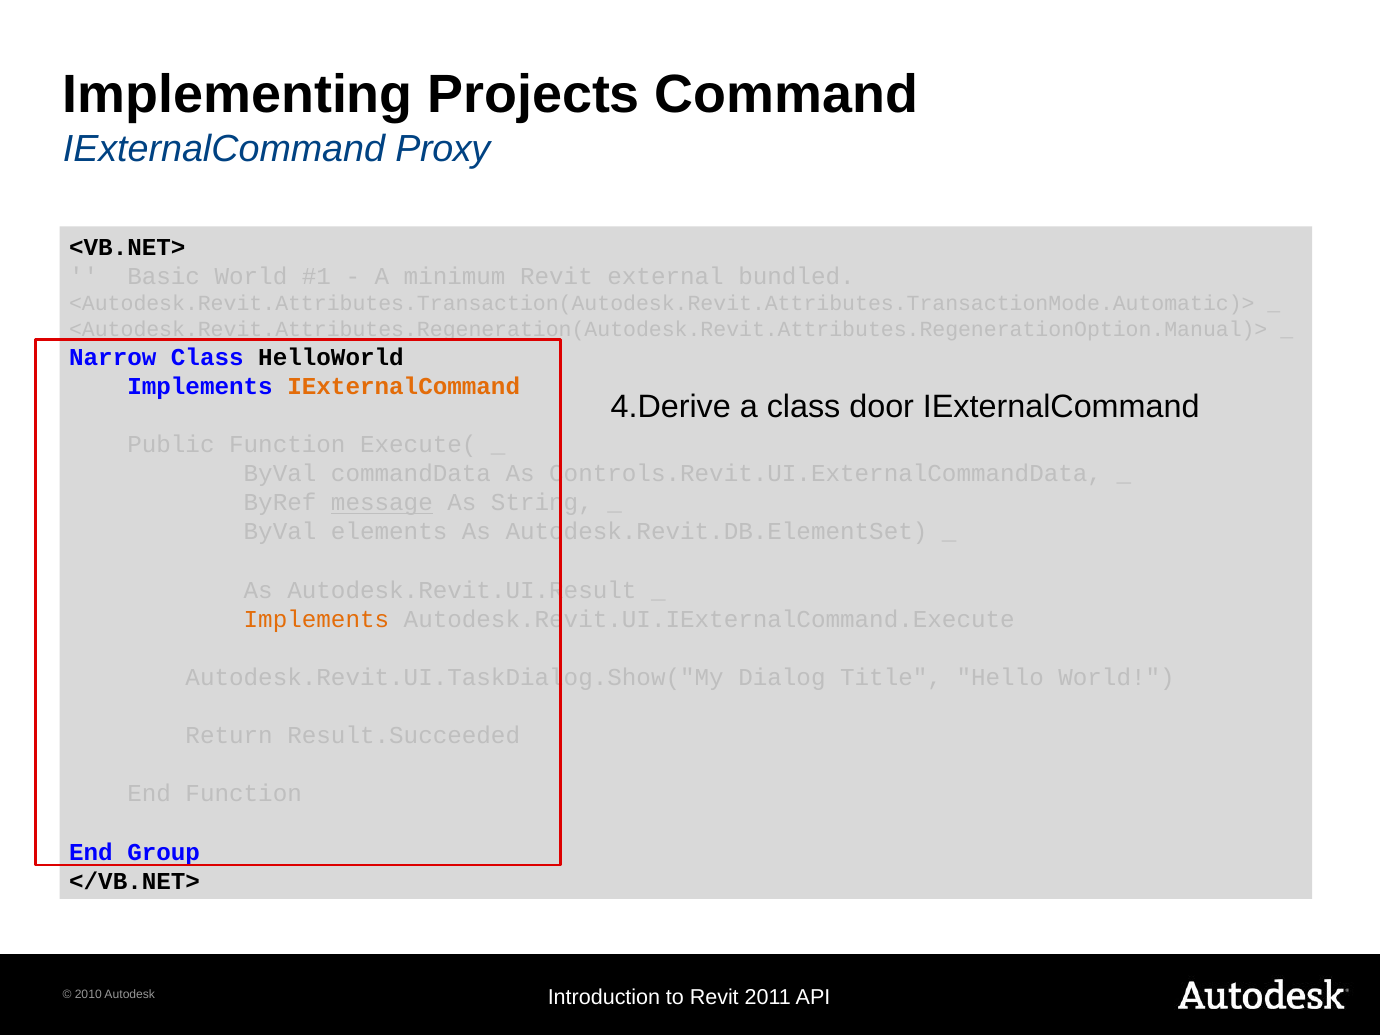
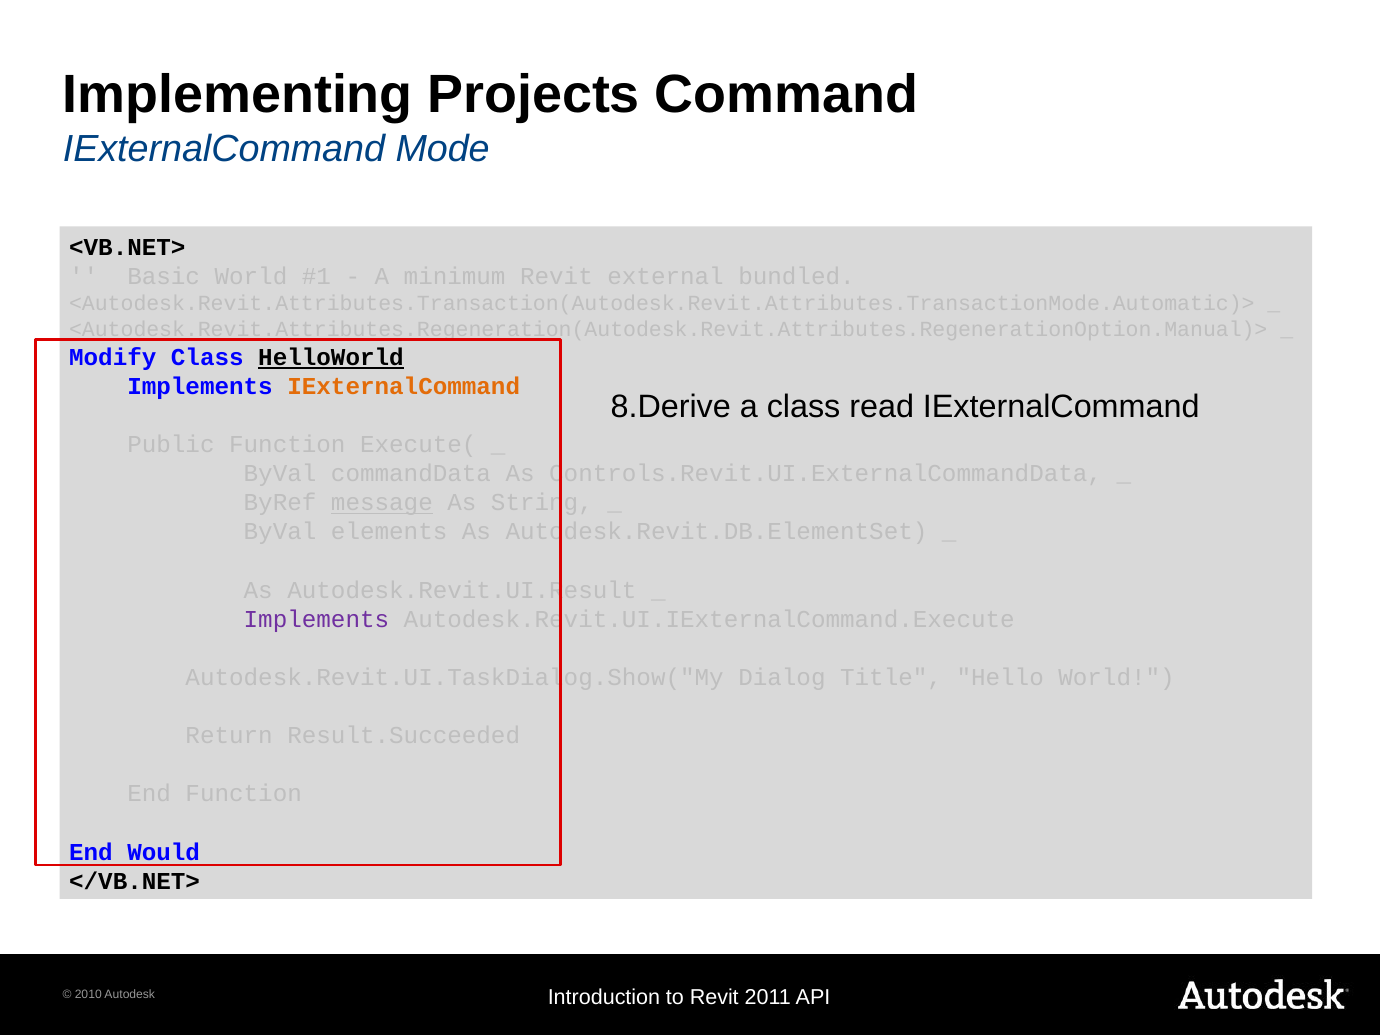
Proxy: Proxy -> Mode
Narrow: Narrow -> Modify
HelloWorld underline: none -> present
4.Derive: 4.Derive -> 8.Derive
door: door -> read
Implements at (316, 619) colour: orange -> purple
Group: Group -> Would
